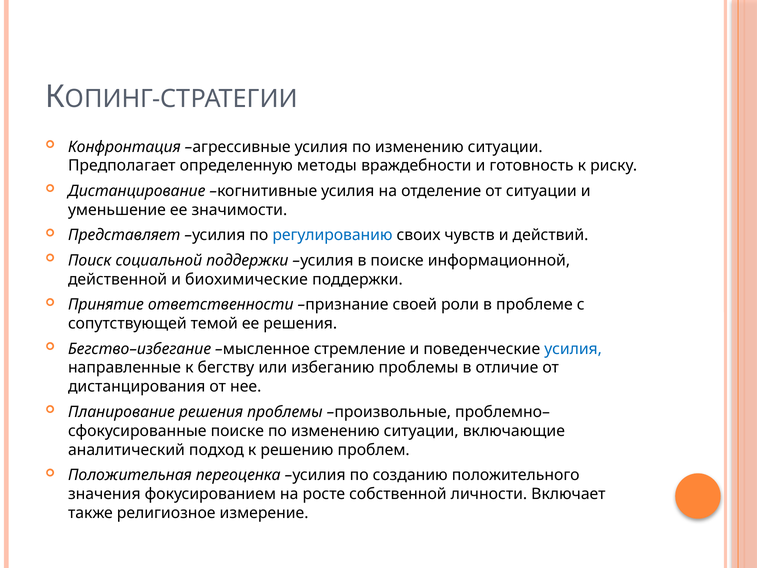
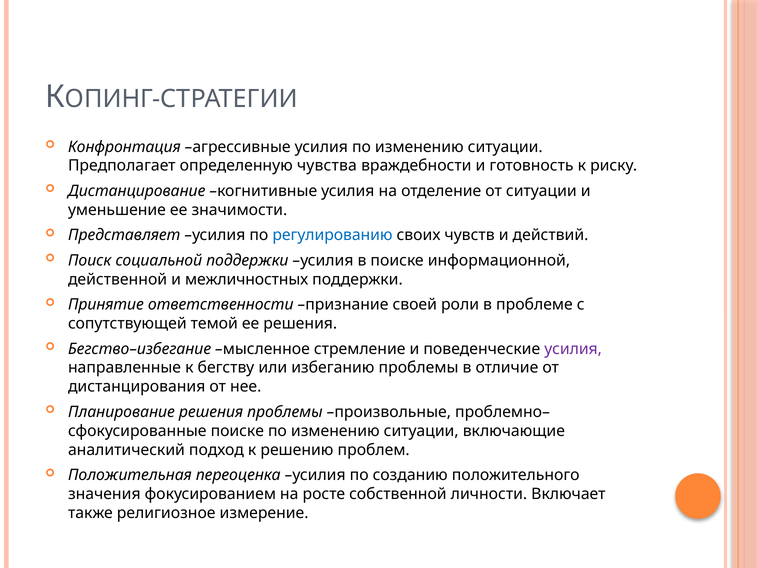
методы: методы -> чувства
биохимические: биохимические -> межличностных
усилия at (573, 349) colour: blue -> purple
